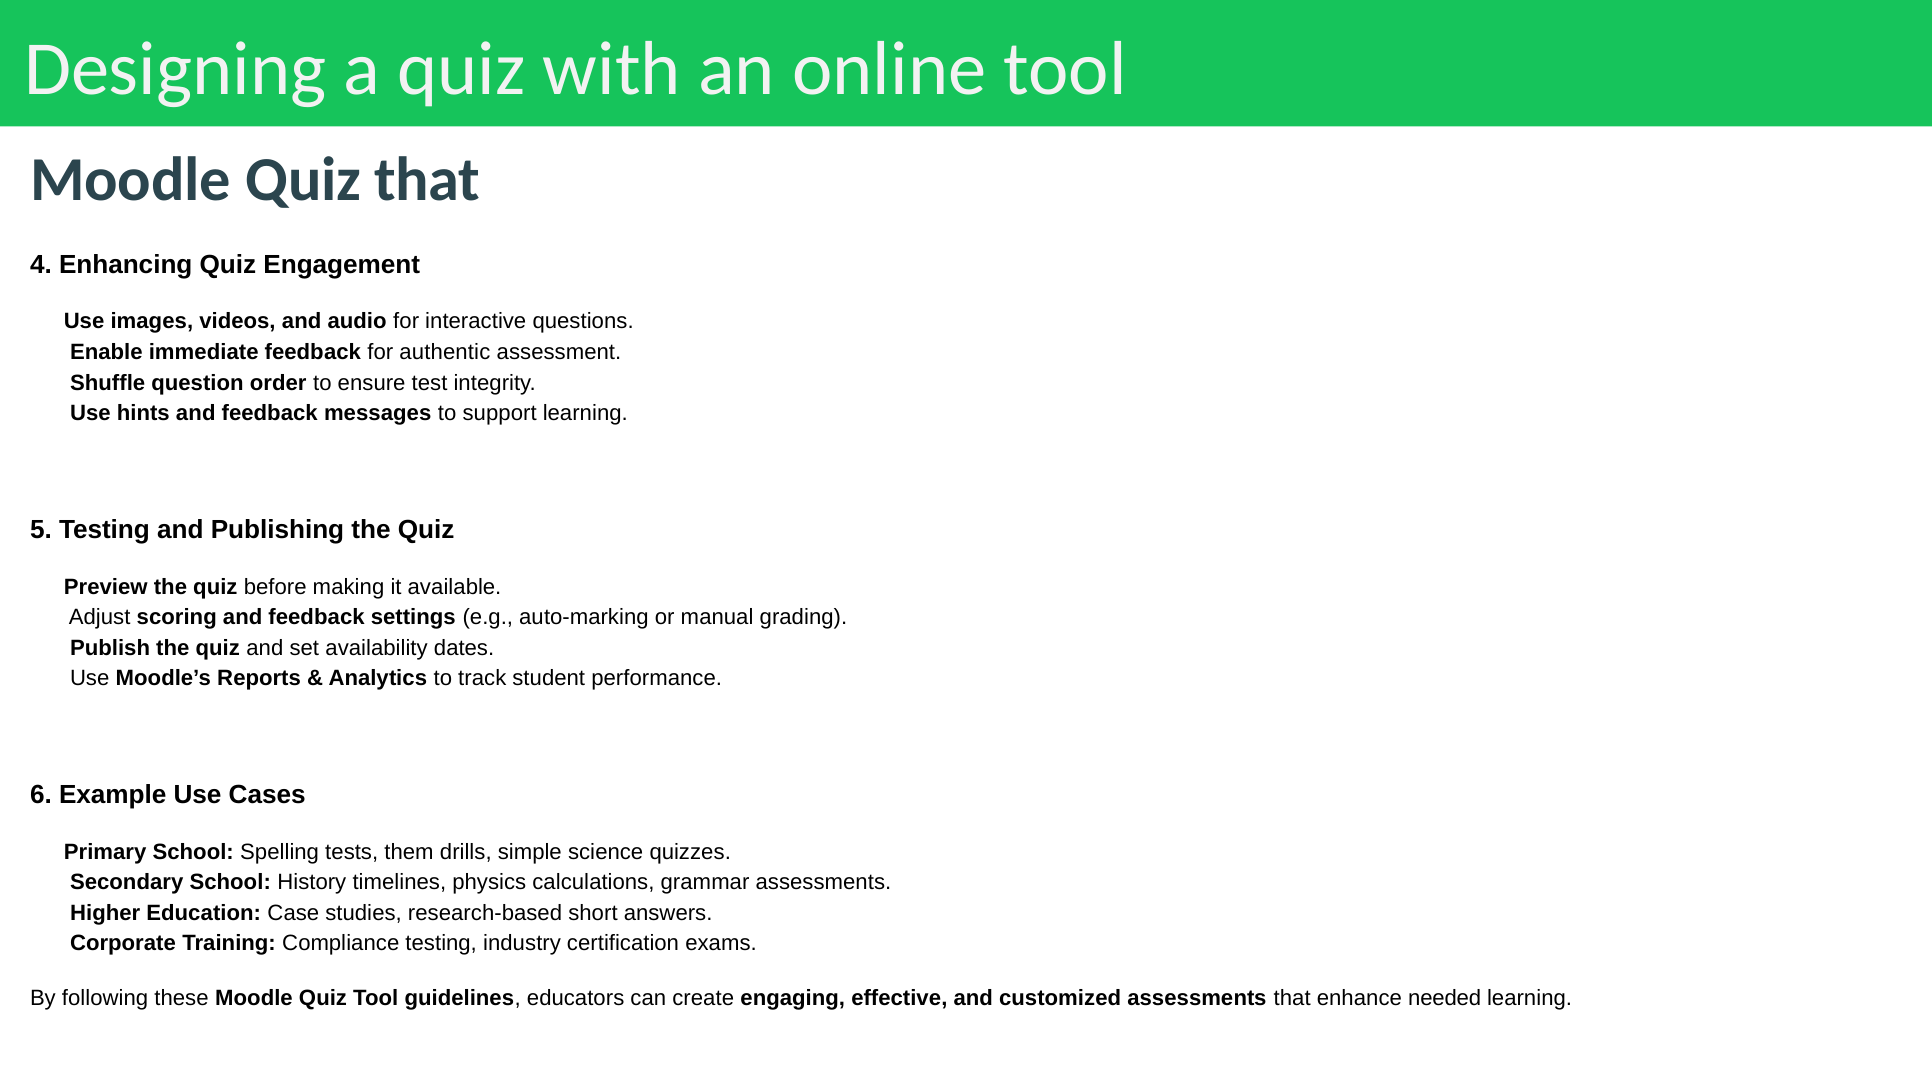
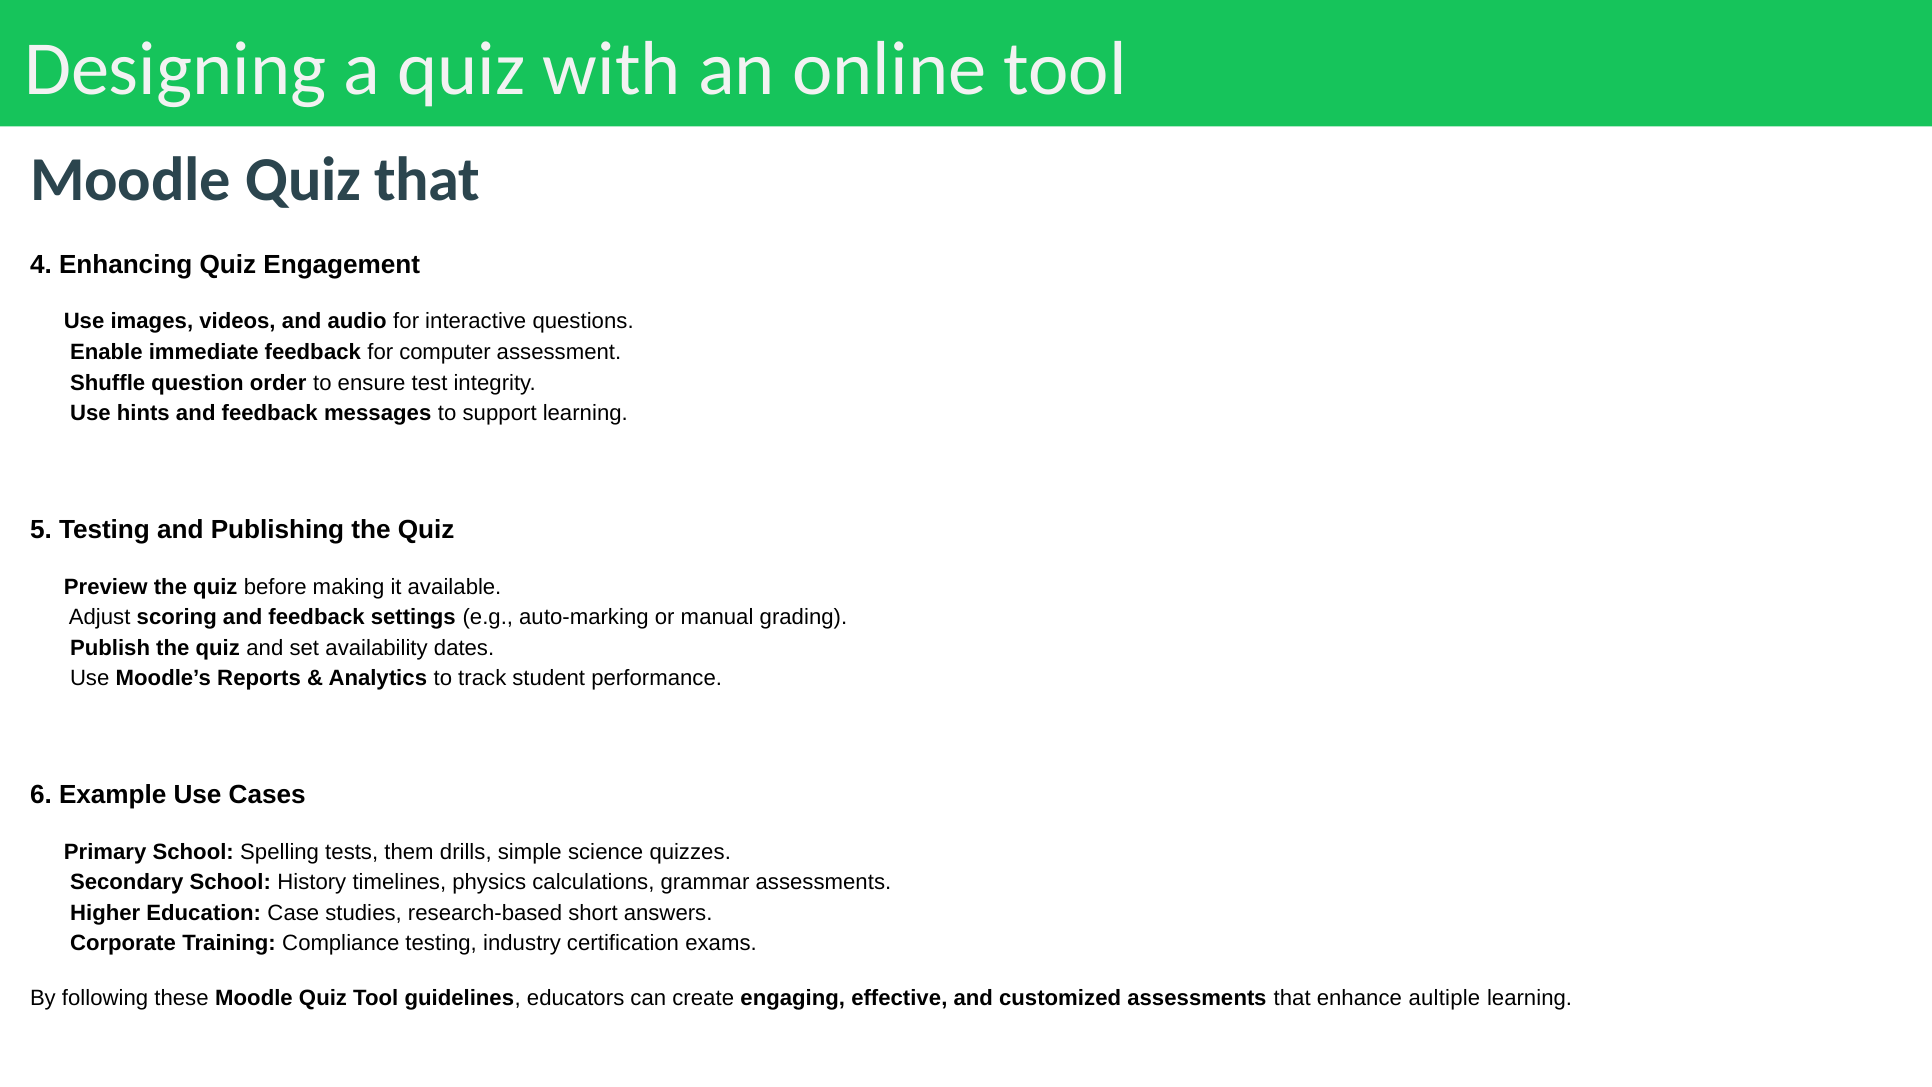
authentic: authentic -> computer
needed: needed -> aultiple
